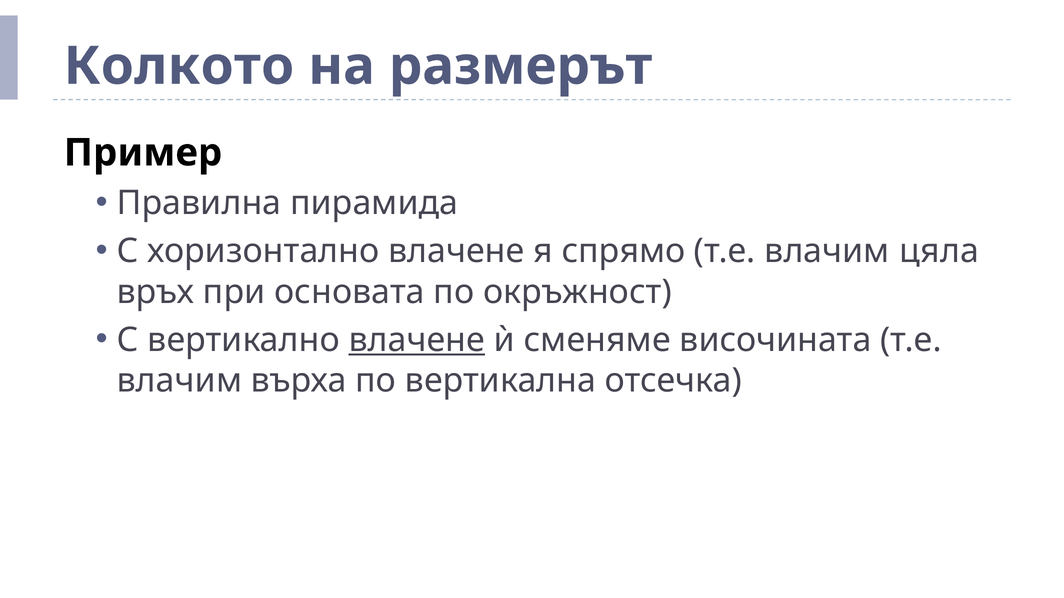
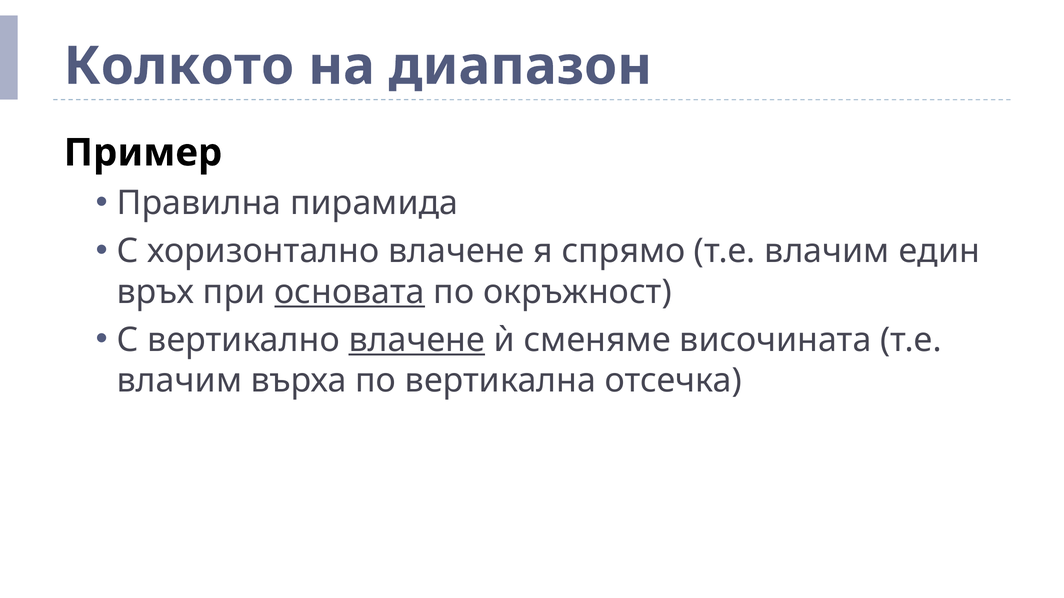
размерът: размерът -> диапазон
цяла: цяла -> един
основата underline: none -> present
